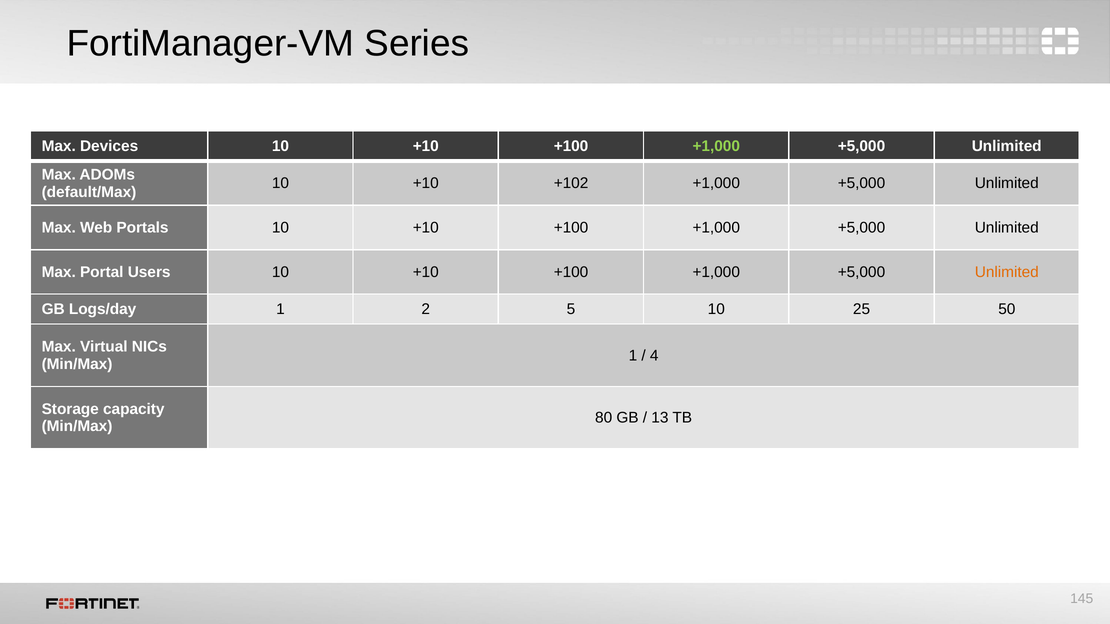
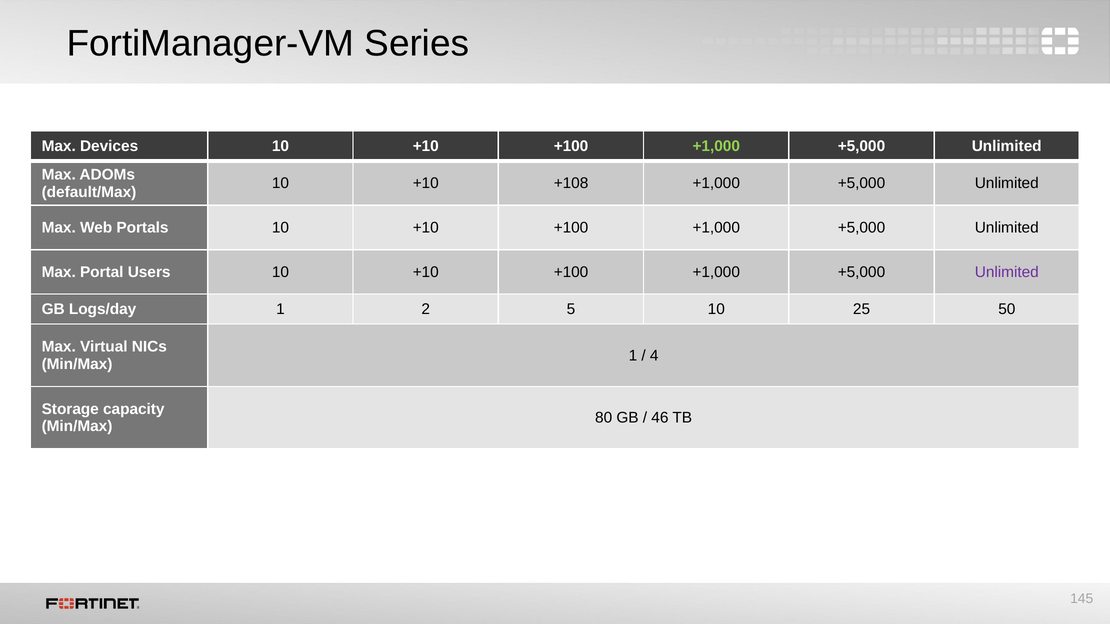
+102: +102 -> +108
Unlimited at (1007, 272) colour: orange -> purple
13: 13 -> 46
